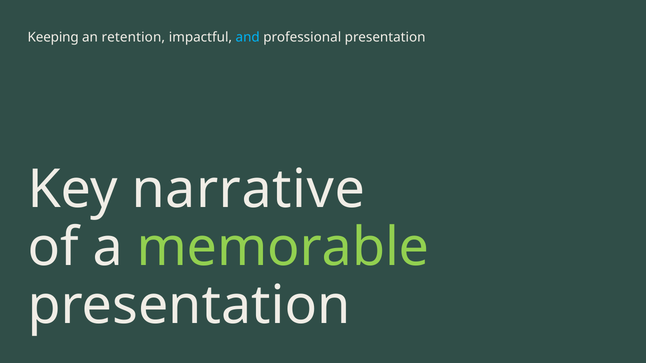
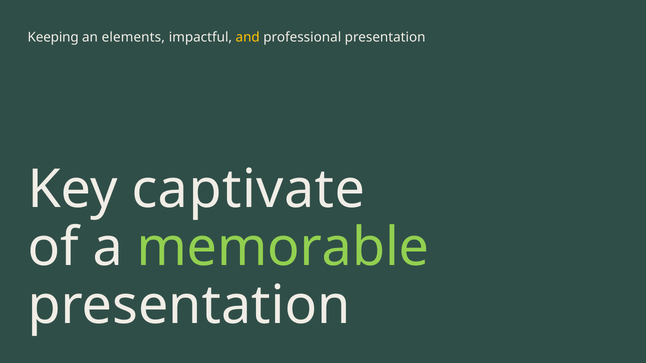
retention: retention -> elements
and colour: light blue -> yellow
narrative: narrative -> captivate
